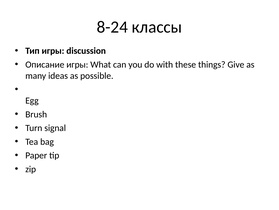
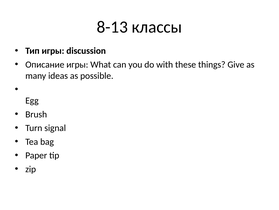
8-24: 8-24 -> 8-13
